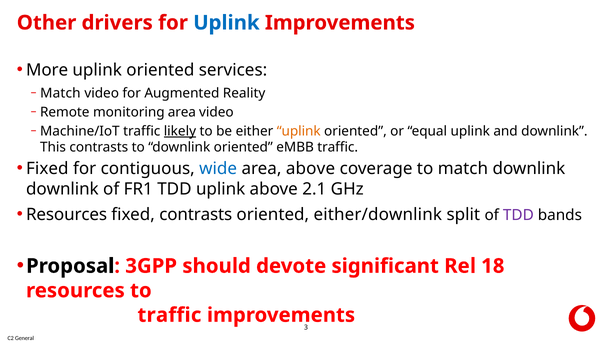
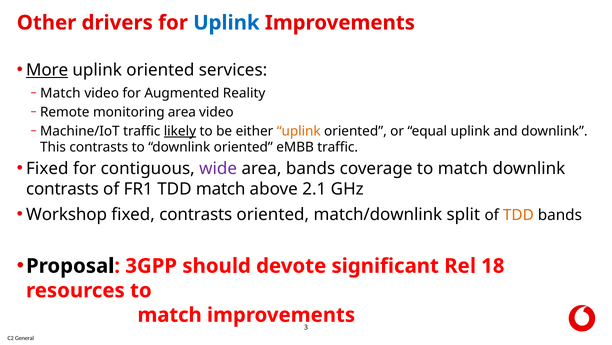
More underline: none -> present
wide colour: blue -> purple
area above: above -> bands
downlink at (62, 189): downlink -> contrasts
TDD uplink: uplink -> match
Resources at (67, 214): Resources -> Workshop
either/downlink: either/downlink -> match/downlink
TDD at (518, 215) colour: purple -> orange
traffic at (169, 314): traffic -> match
